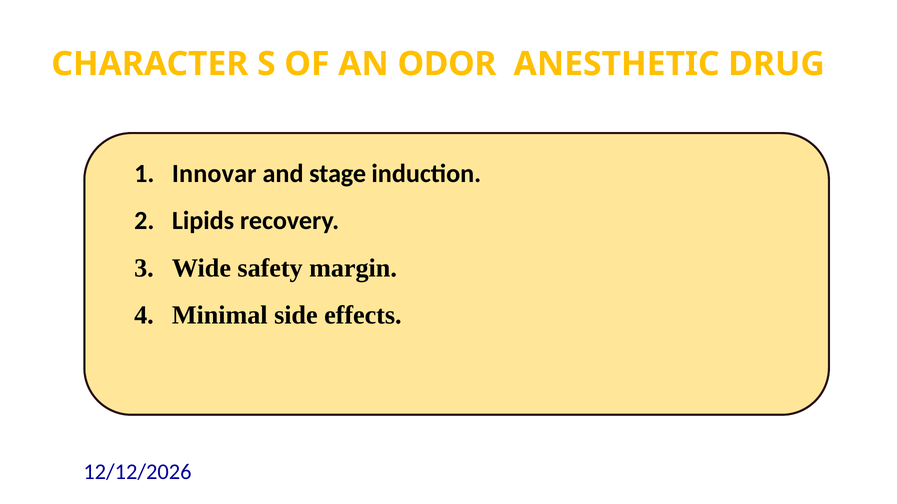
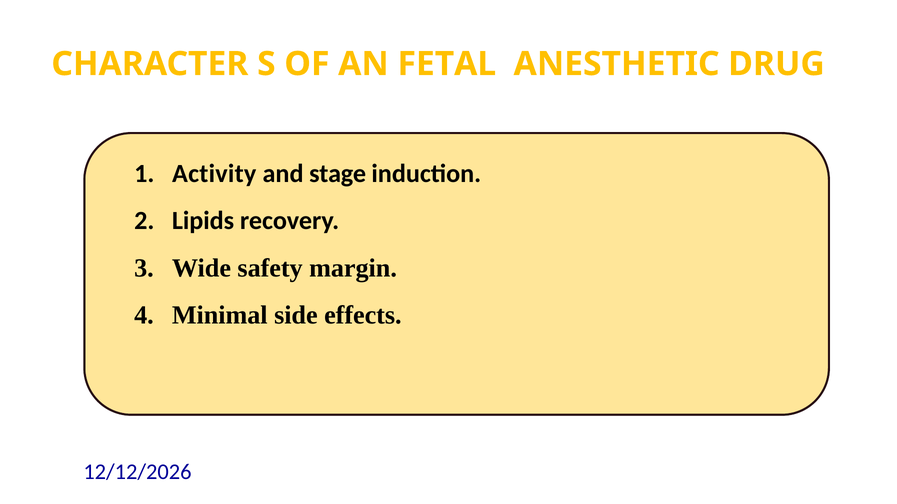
ODOR: ODOR -> FETAL
Innovar: Innovar -> Activity
